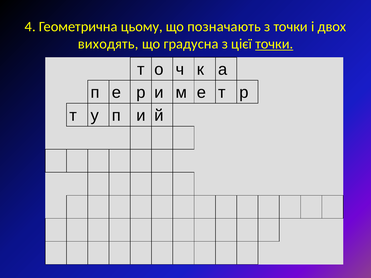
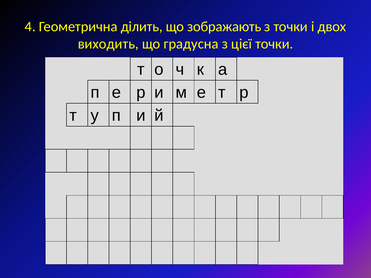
цьому: цьому -> ділить
позначають: позначають -> зображають
виходять: виходять -> виходить
точки at (274, 44) underline: present -> none
